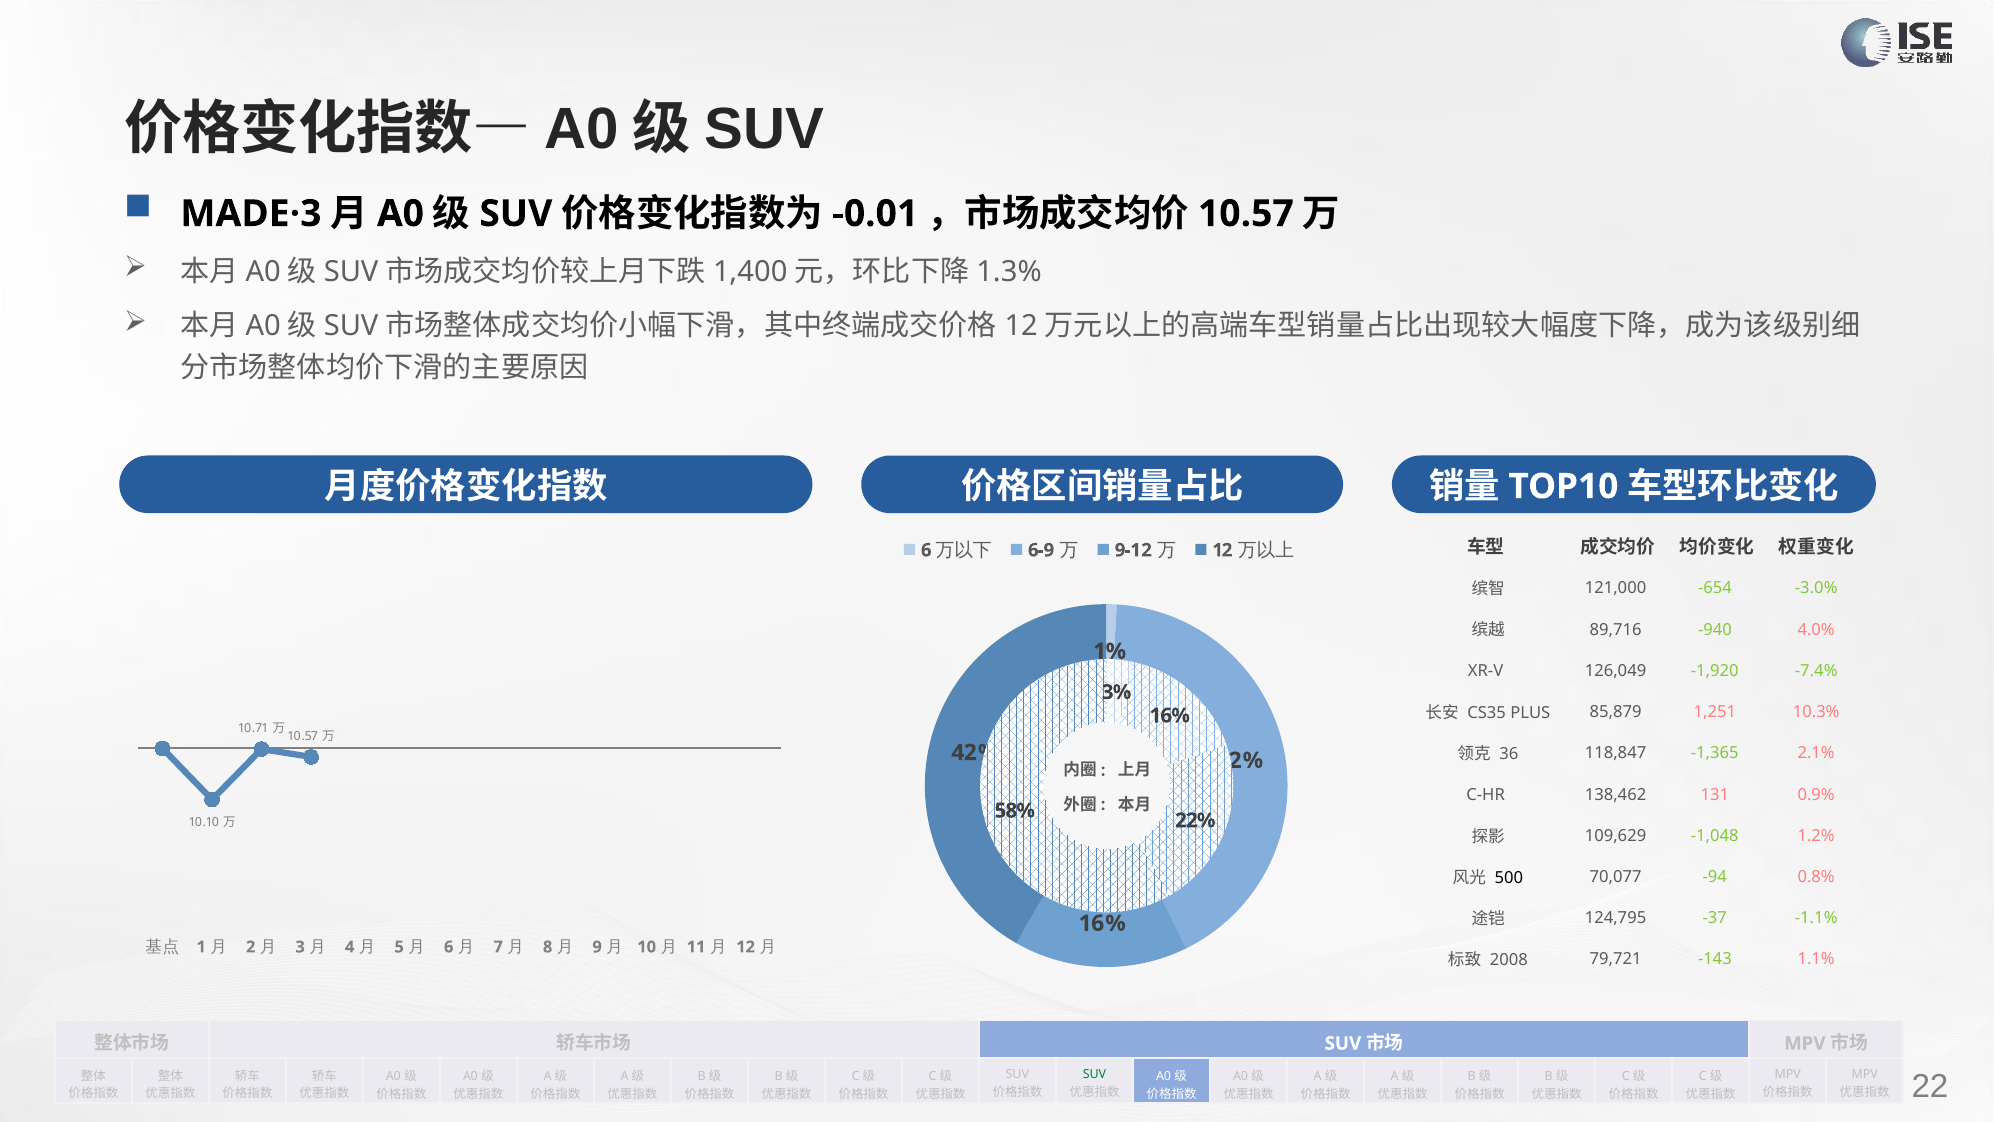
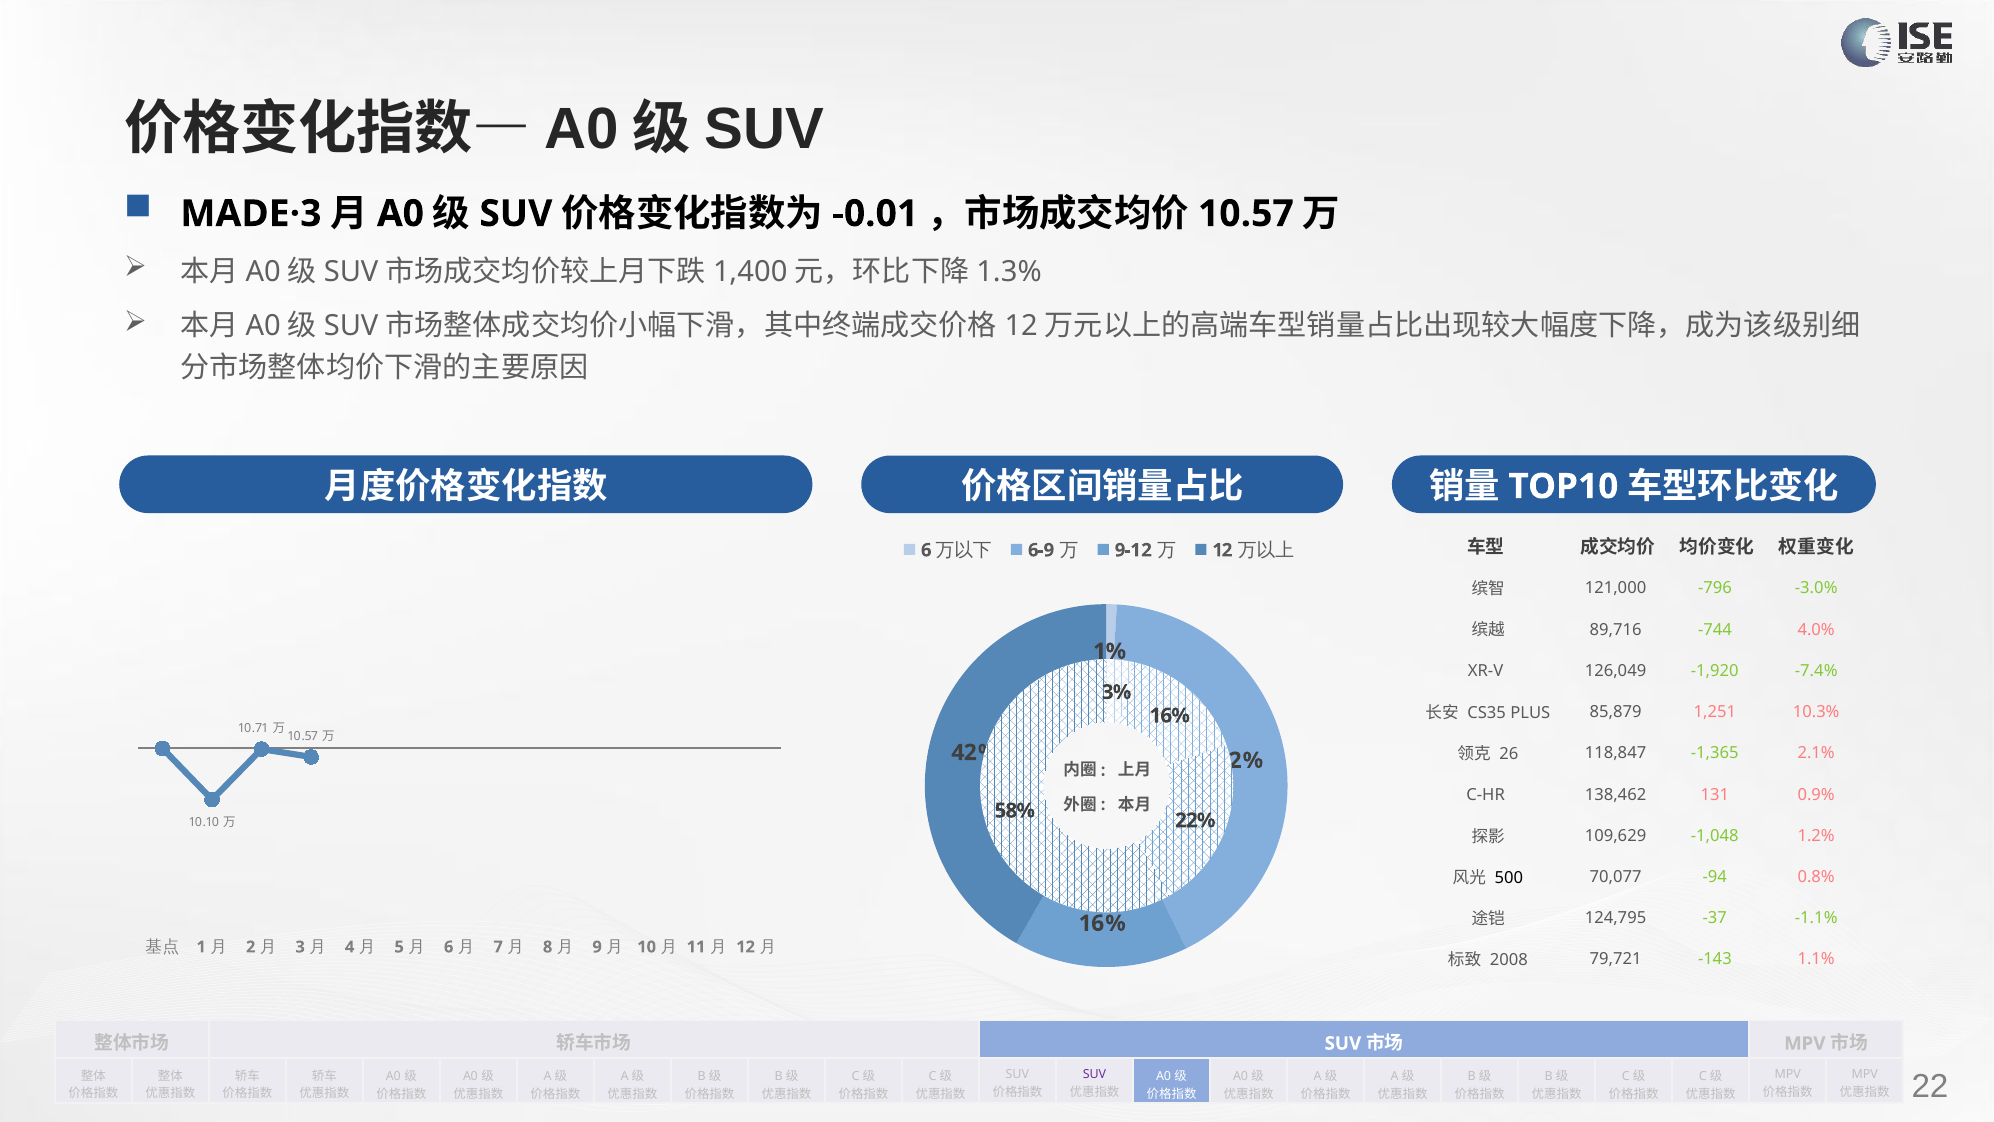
-654: -654 -> -796
-940: -940 -> -744
36: 36 -> 26
SUV at (1094, 1074) colour: green -> purple
